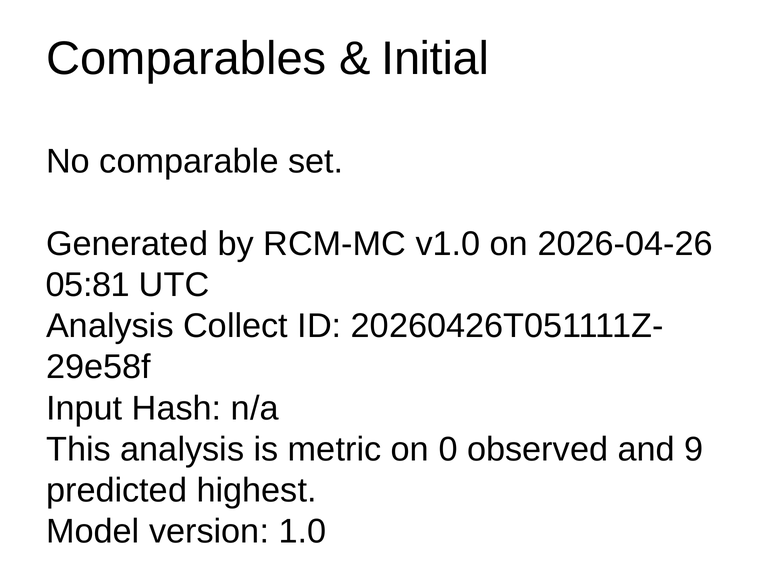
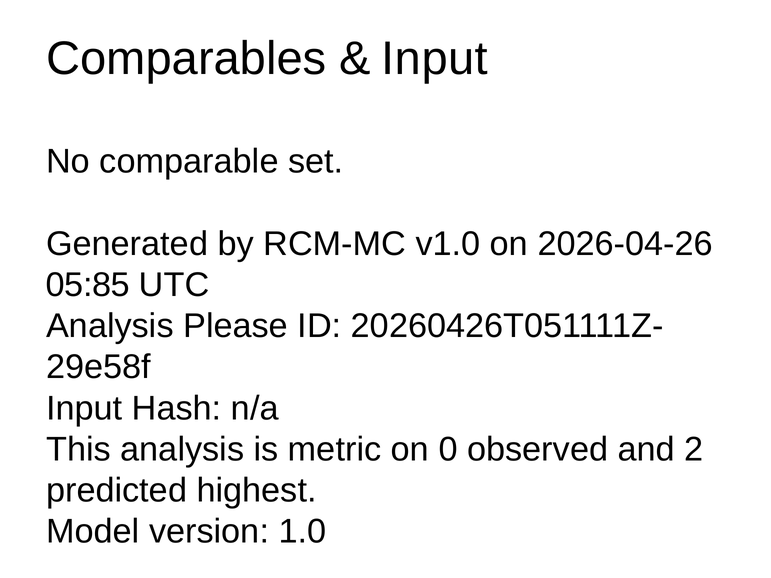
Initial at (435, 59): Initial -> Input
05:81: 05:81 -> 05:85
Collect: Collect -> Please
9: 9 -> 2
